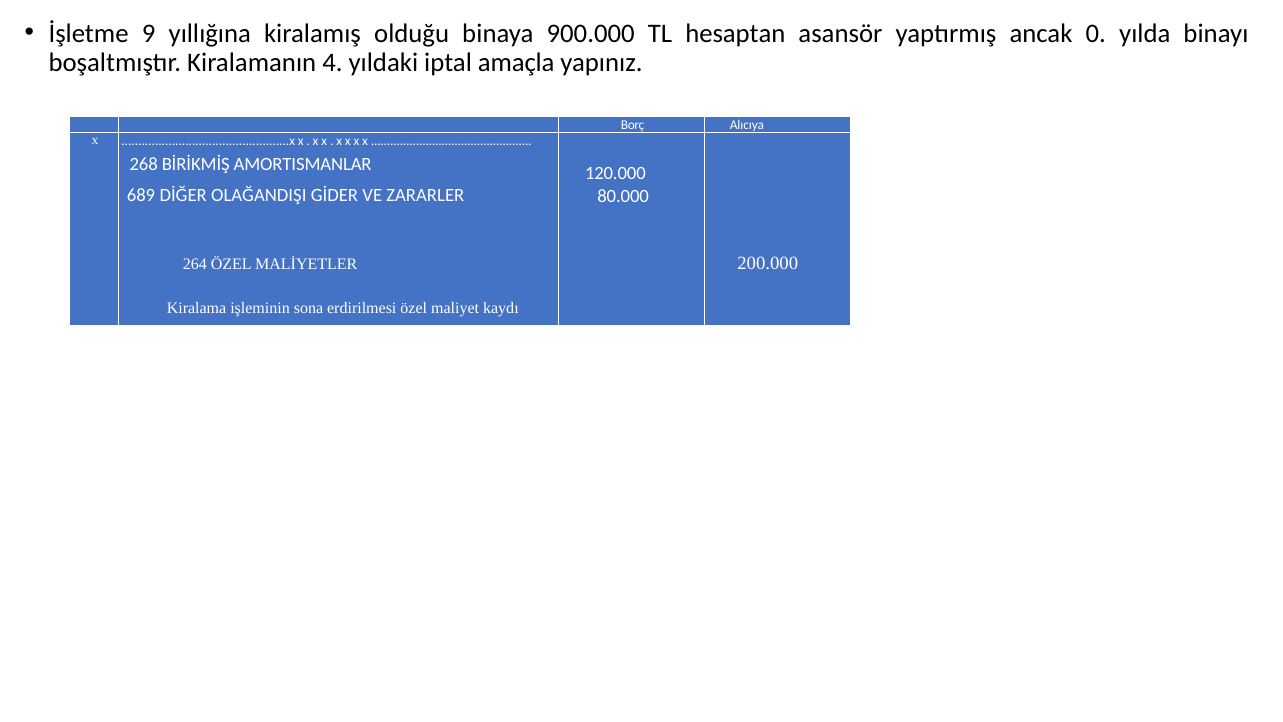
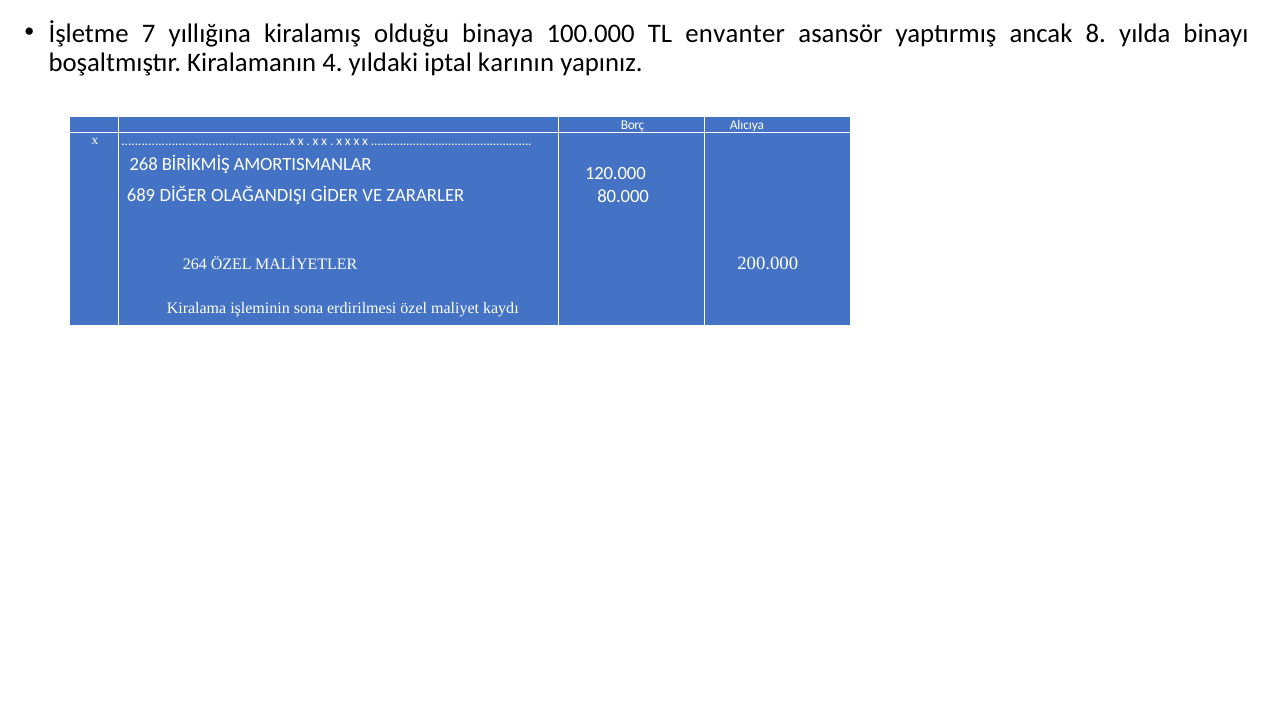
9: 9 -> 7
900.000: 900.000 -> 100.000
hesaptan: hesaptan -> envanter
0: 0 -> 8
amaçla: amaçla -> karının
